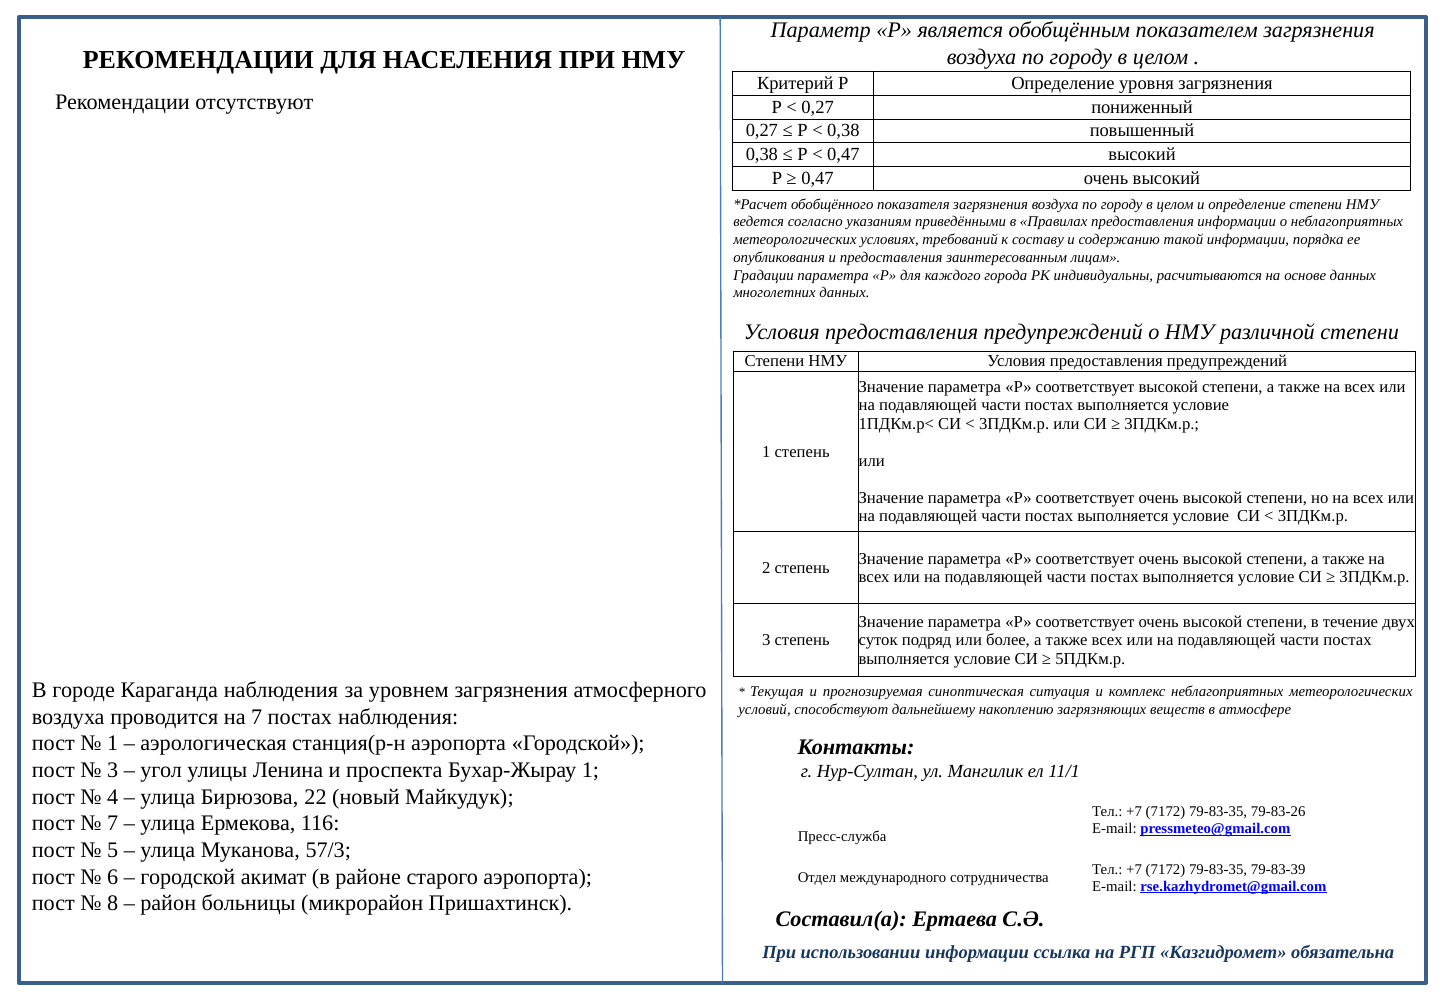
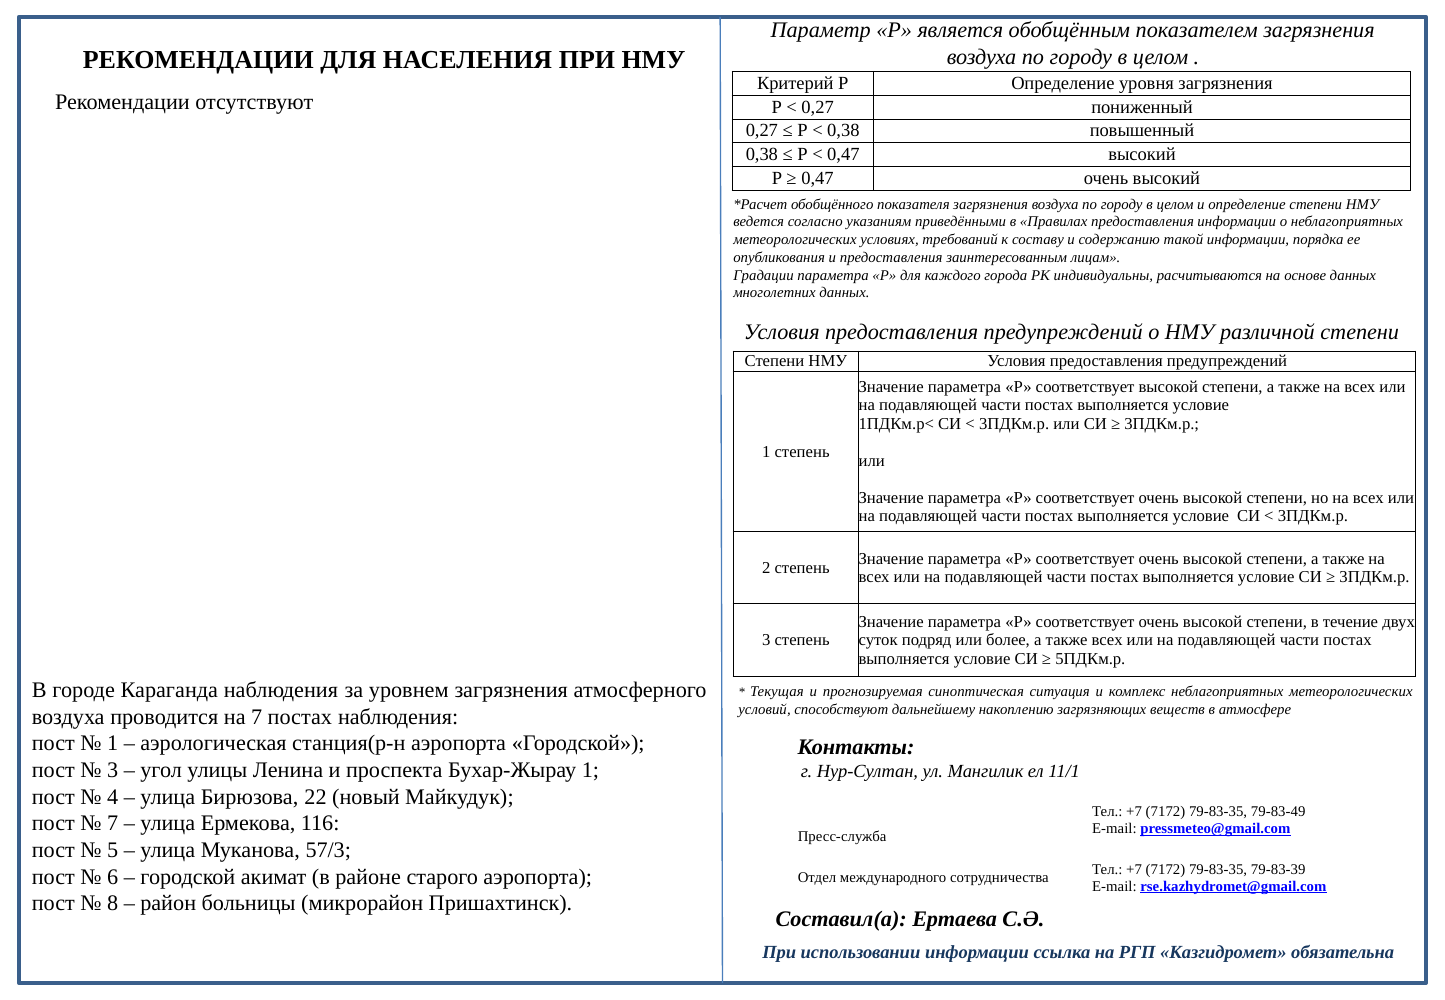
79-83-26: 79-83-26 -> 79-83-49
